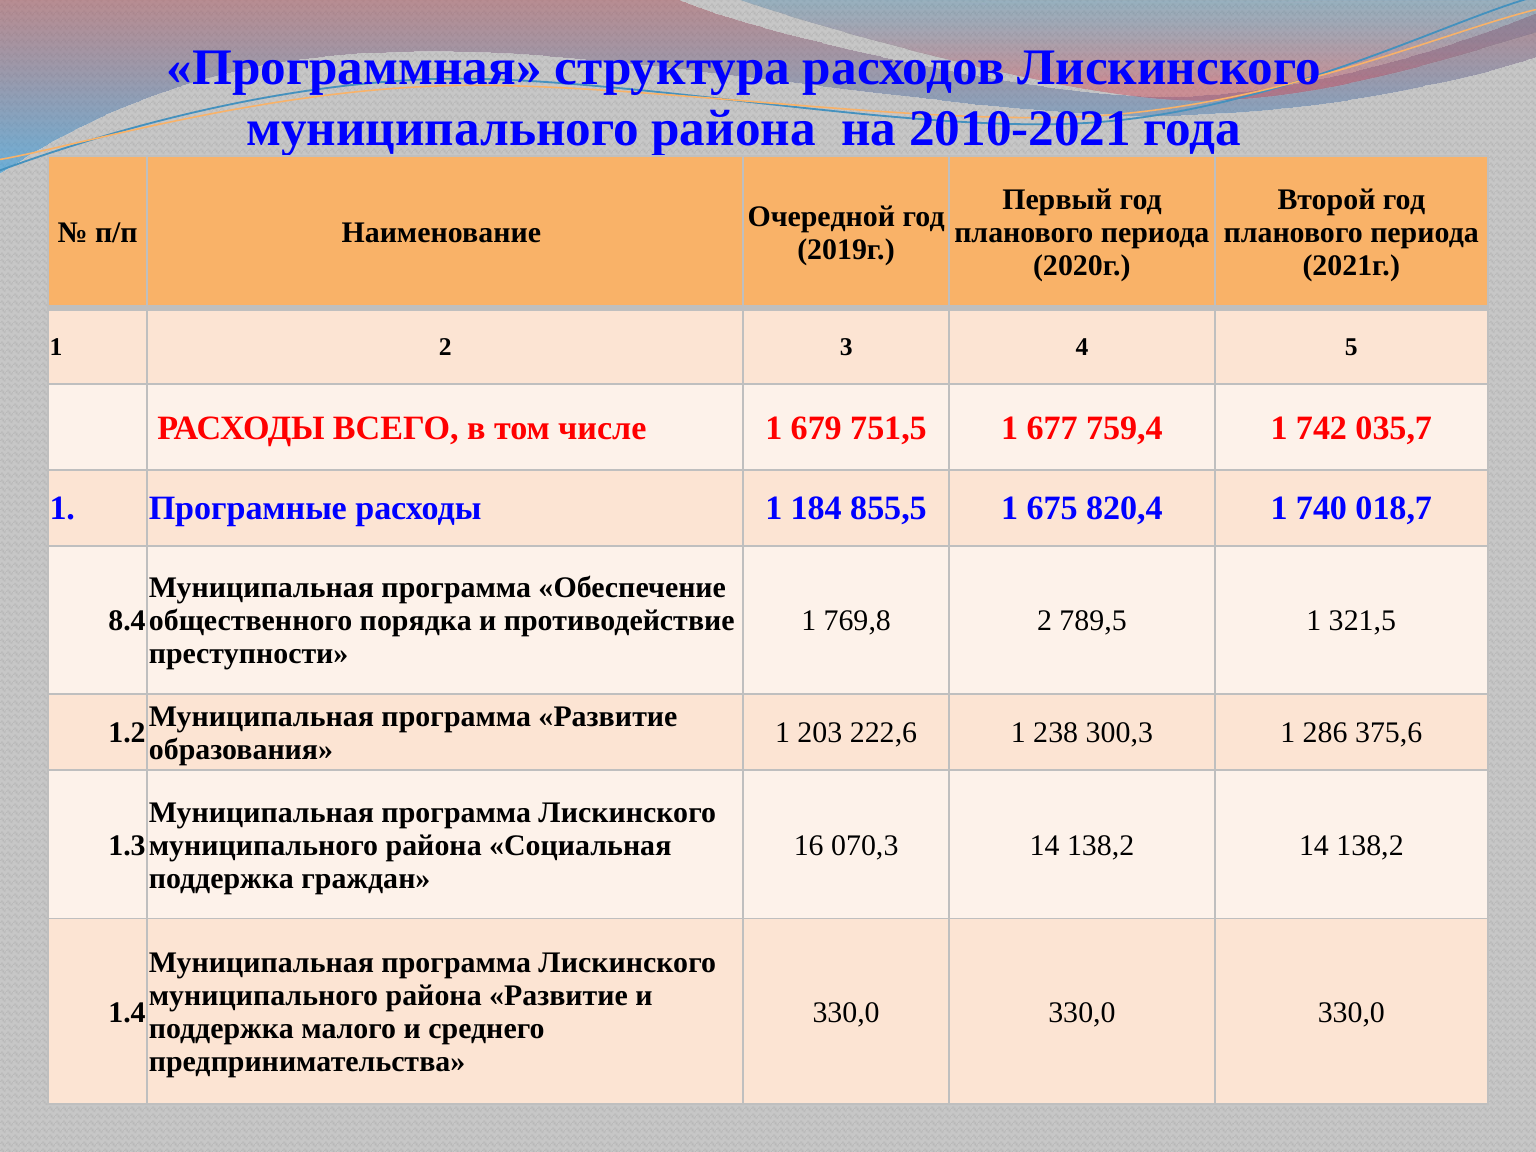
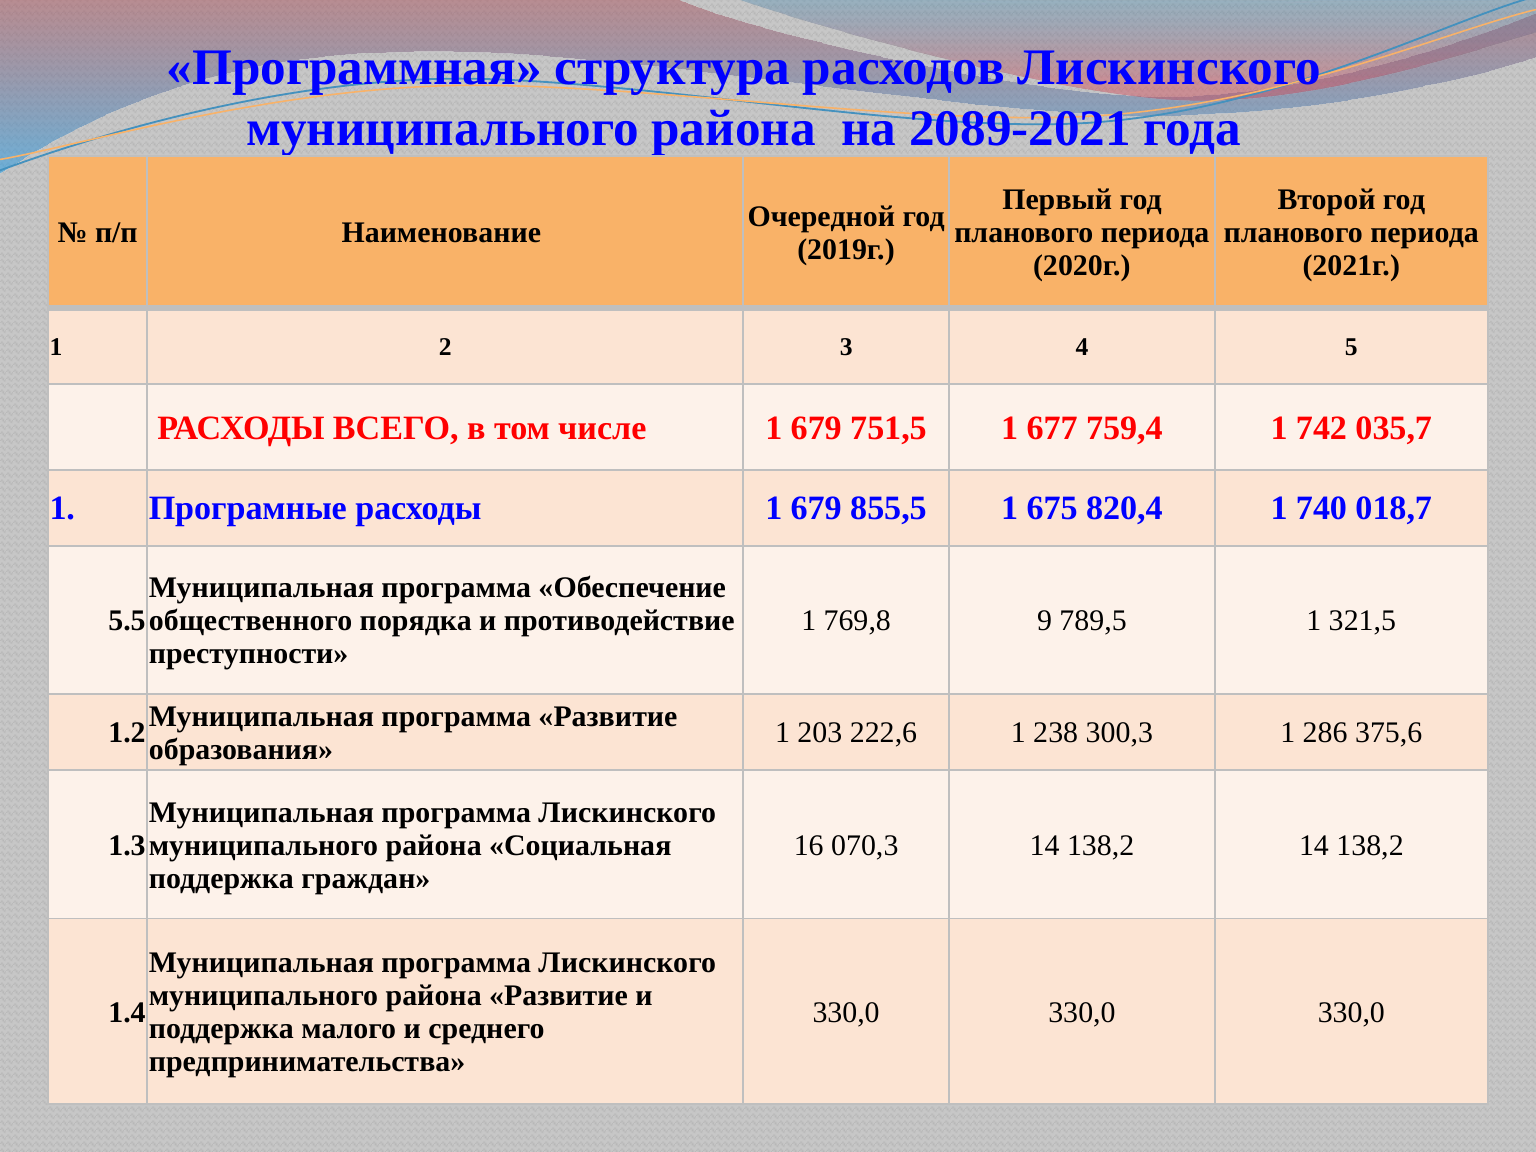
2010-2021: 2010-2021 -> 2089-2021
расходы 1 184: 184 -> 679
8.4: 8.4 -> 5.5
769,8 2: 2 -> 9
